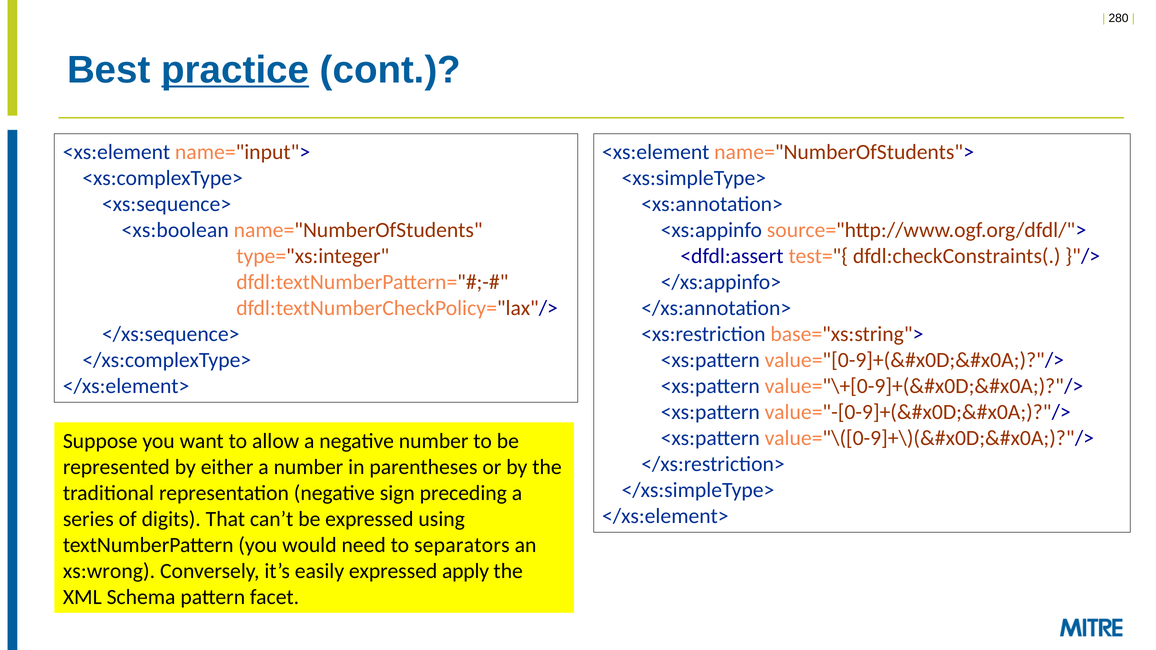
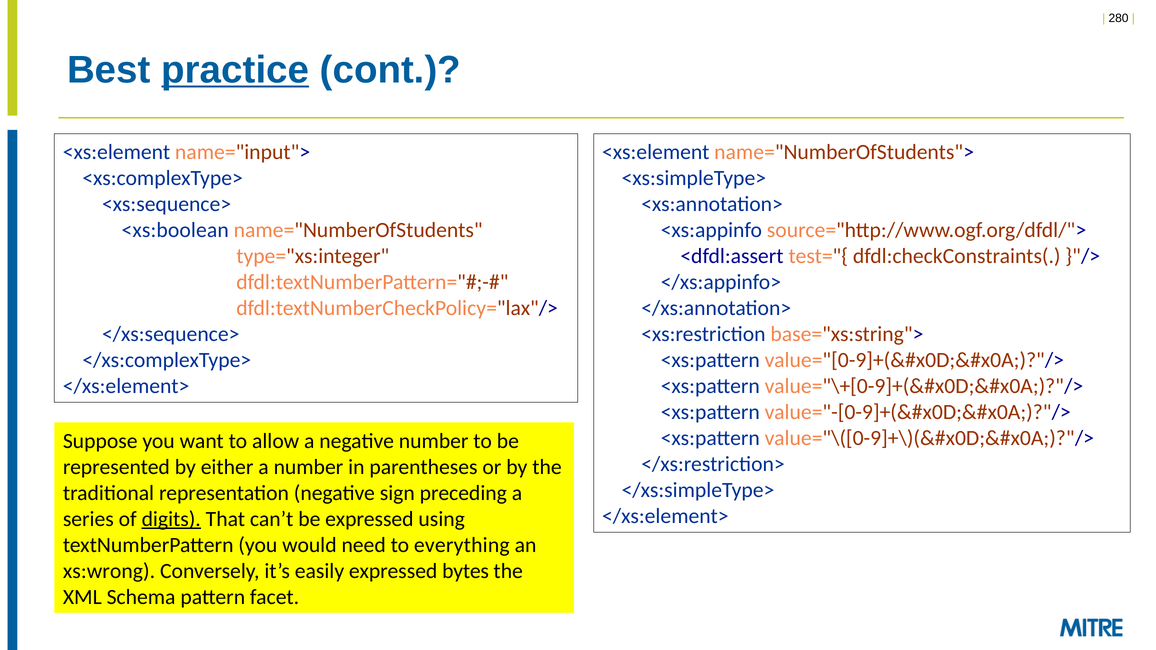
digits underline: none -> present
separators: separators -> everything
apply: apply -> bytes
